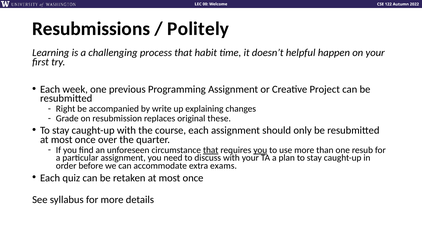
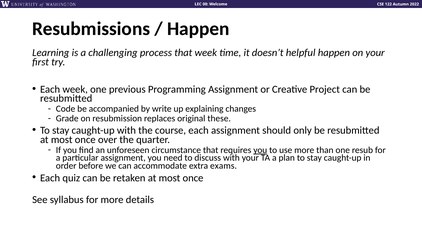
Politely at (198, 29): Politely -> Happen
that habit: habit -> week
Right: Right -> Code
that at (211, 150) underline: present -> none
